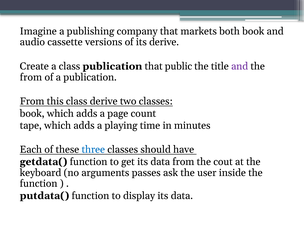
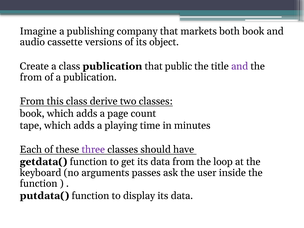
its derive: derive -> object
three colour: blue -> purple
cout: cout -> loop
